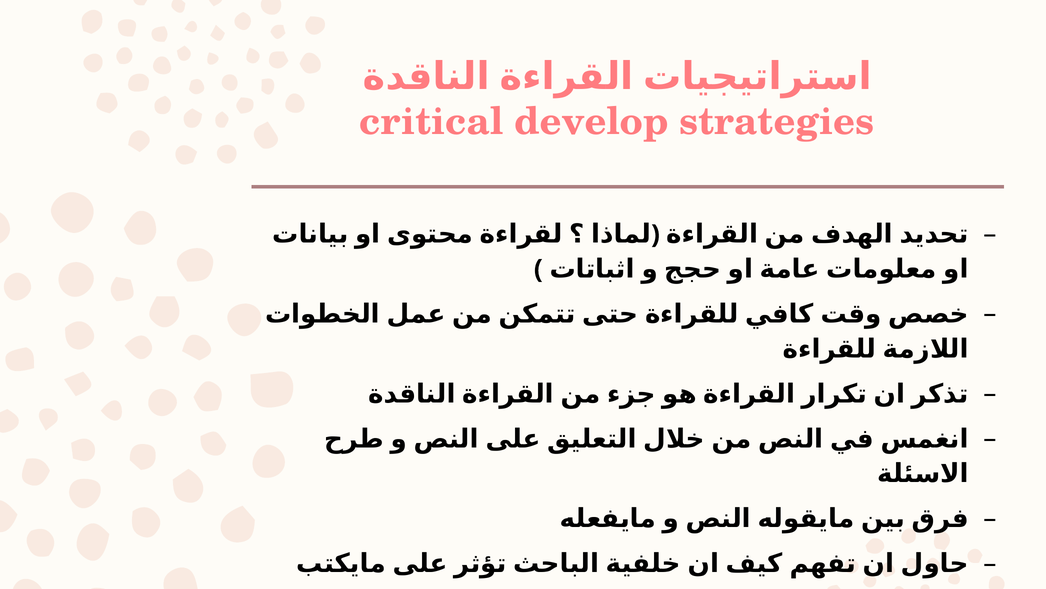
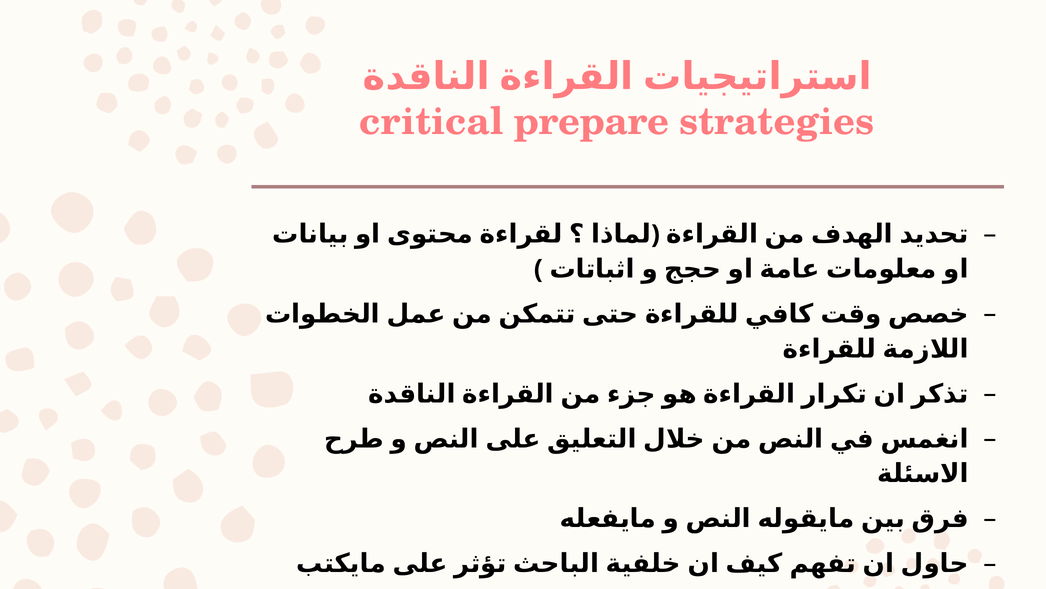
develop: develop -> prepare
